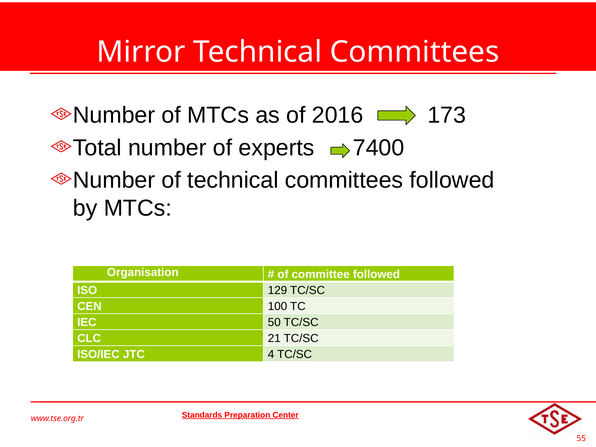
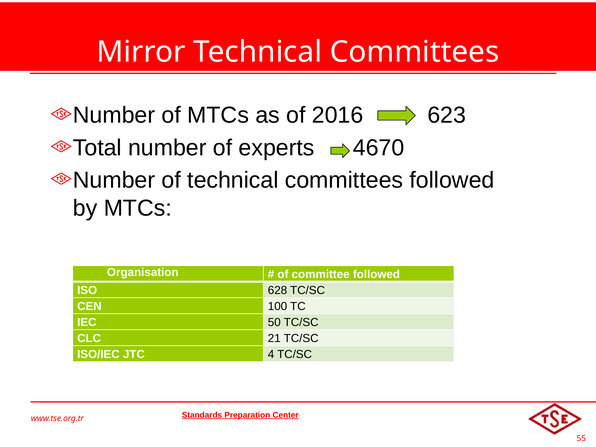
173: 173 -> 623
7400: 7400 -> 4670
129: 129 -> 628
